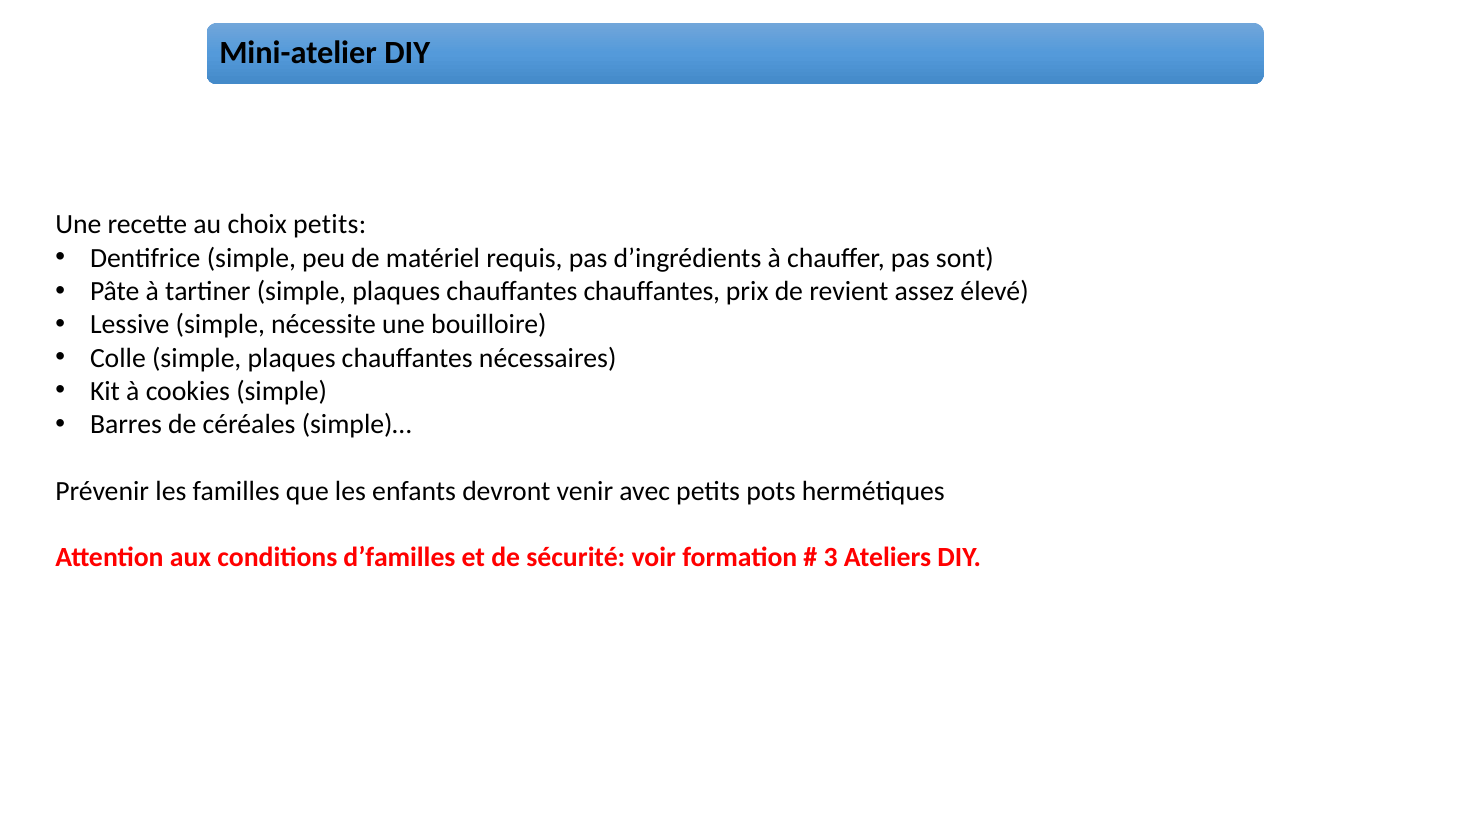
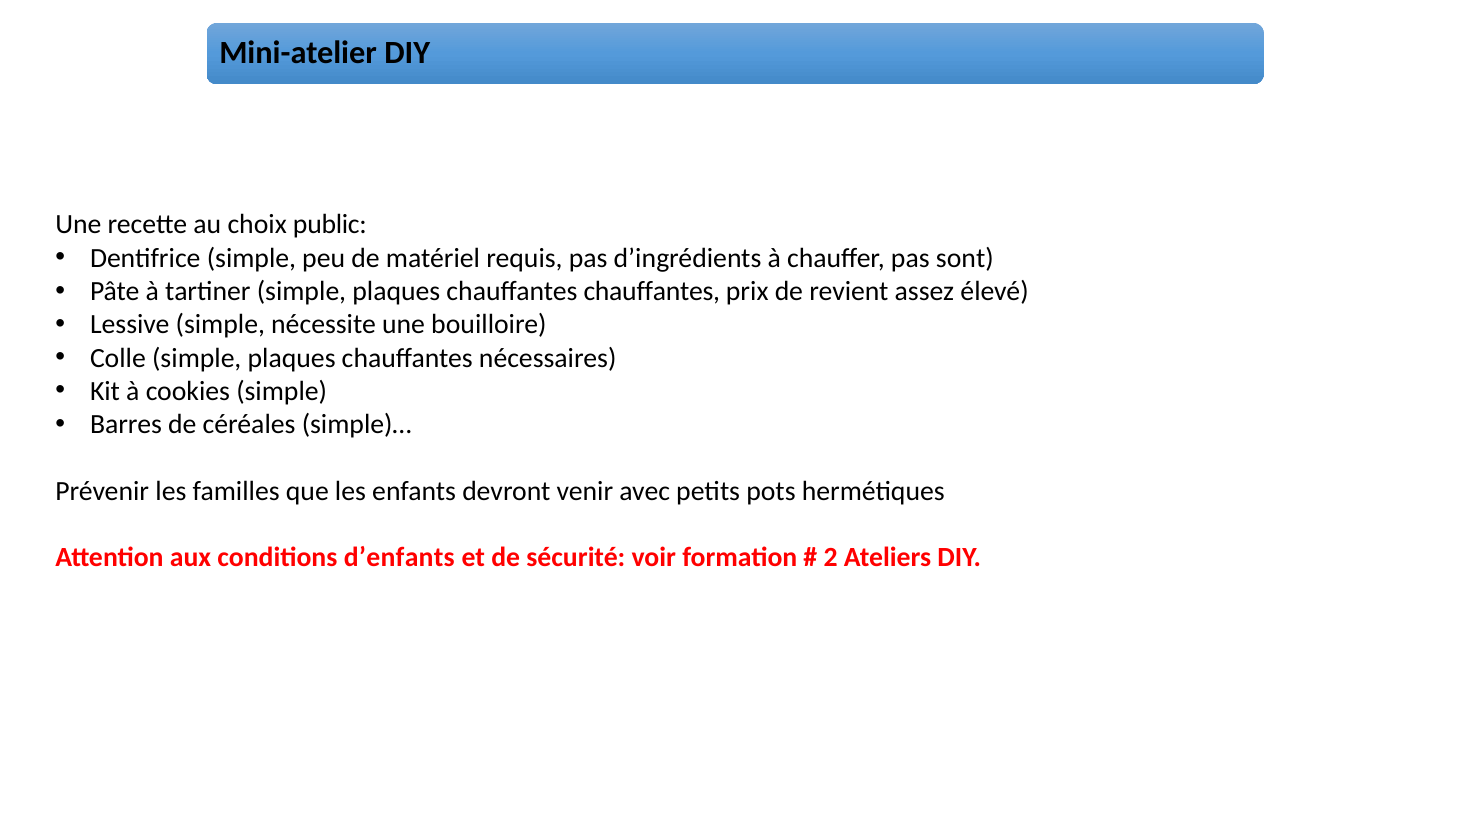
choix petits: petits -> public
d’familles: d’familles -> d’enfants
3: 3 -> 2
